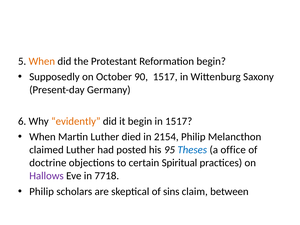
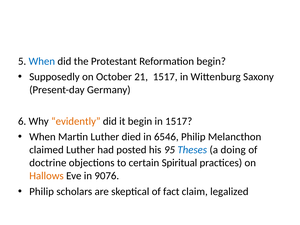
When at (42, 61) colour: orange -> blue
90: 90 -> 21
2154: 2154 -> 6546
office: office -> doing
Hallows colour: purple -> orange
7718: 7718 -> 9076
sins: sins -> fact
between: between -> legalized
